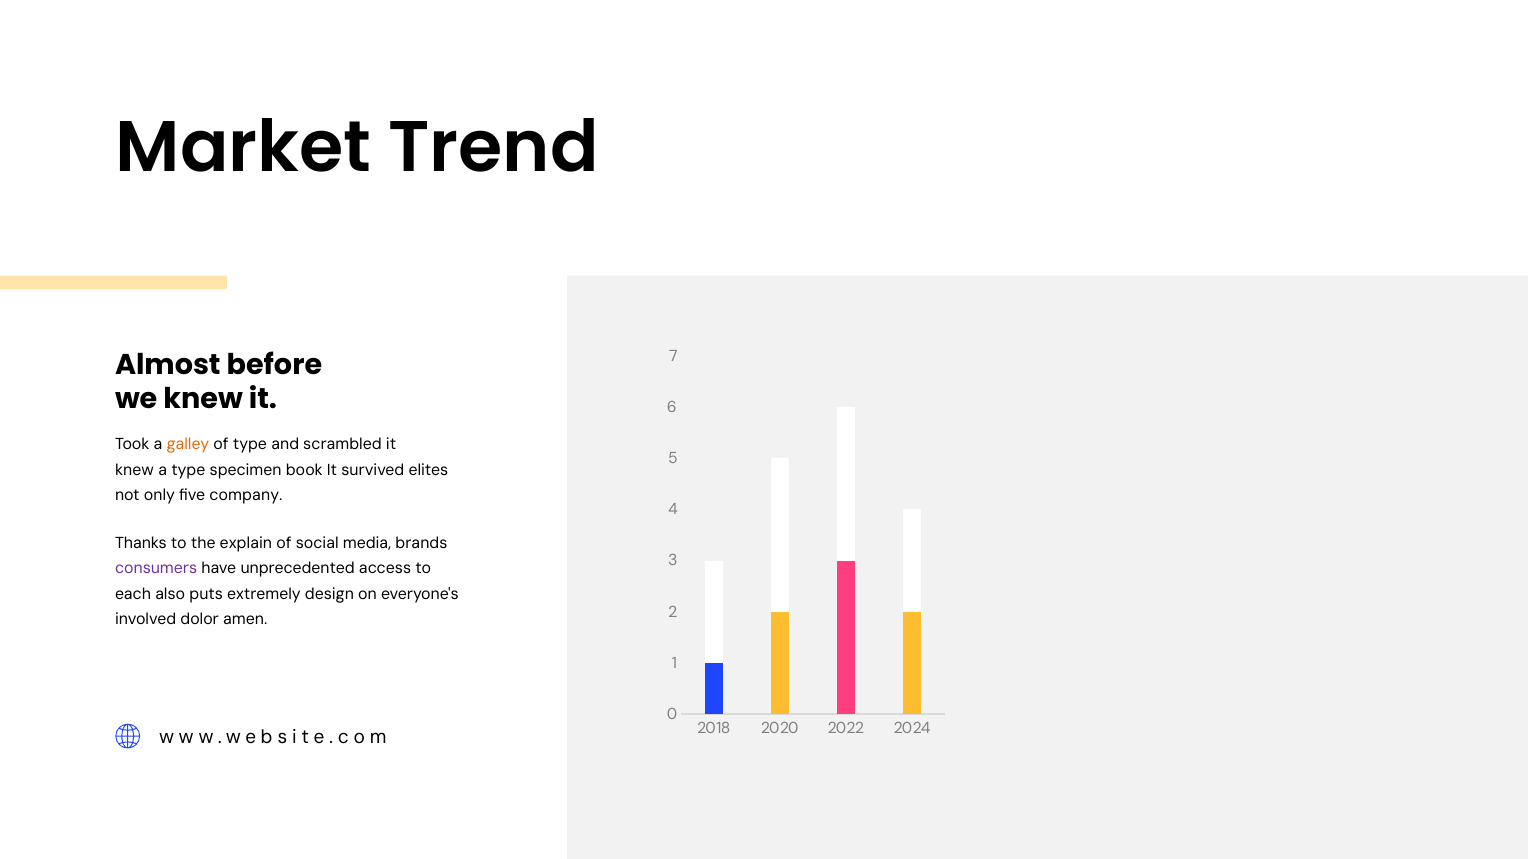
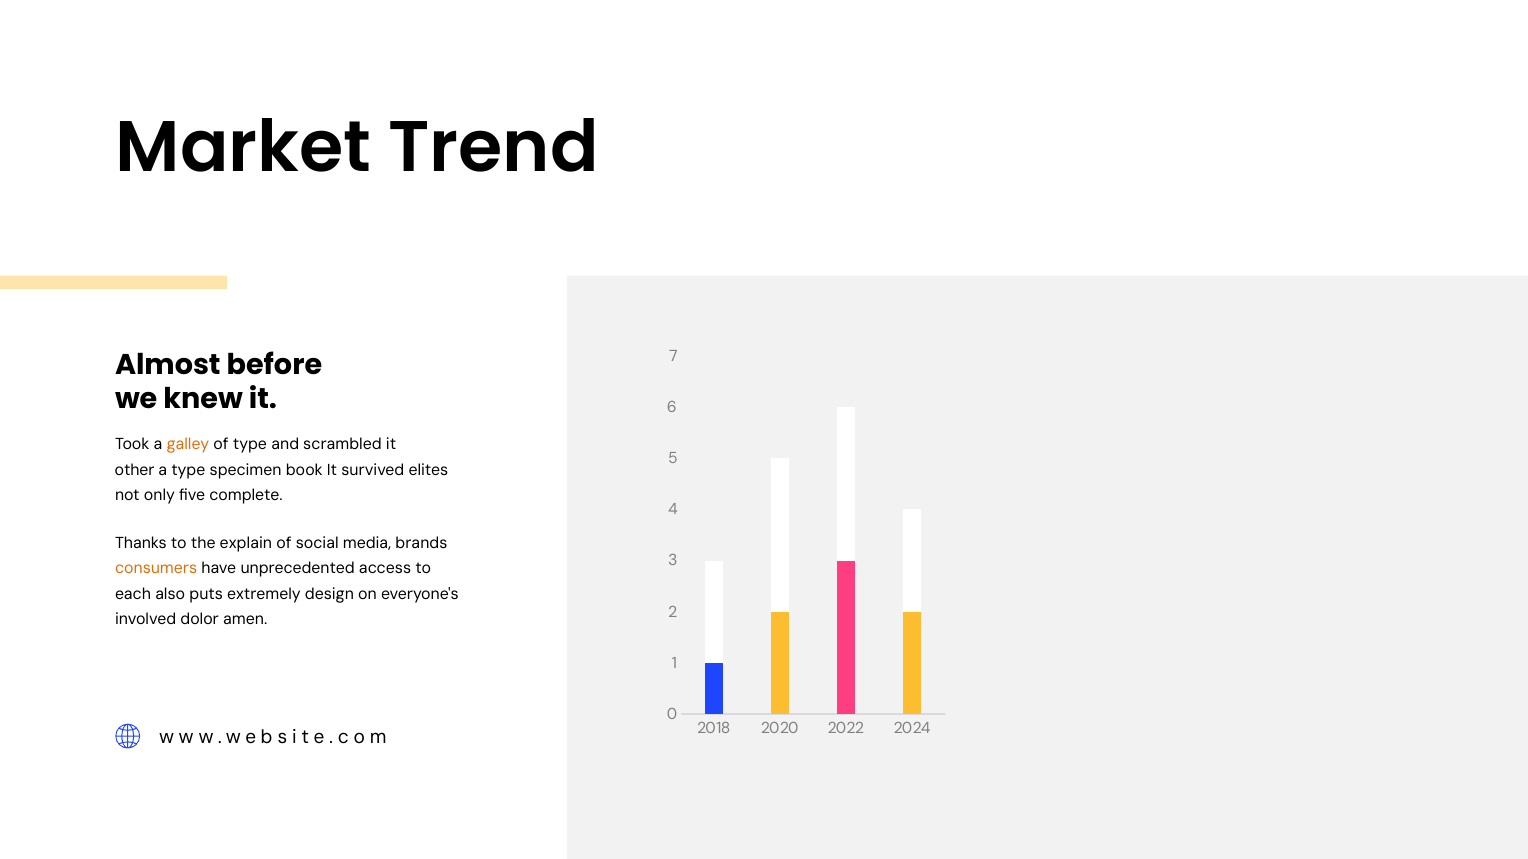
knew at (135, 470): knew -> other
company: company -> complete
consumers colour: purple -> orange
